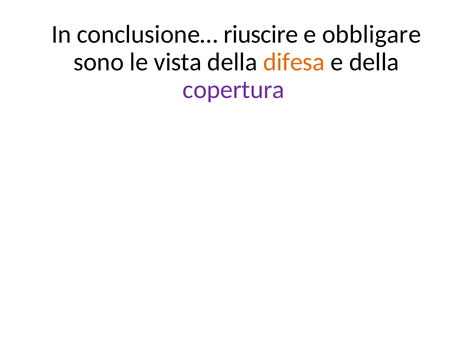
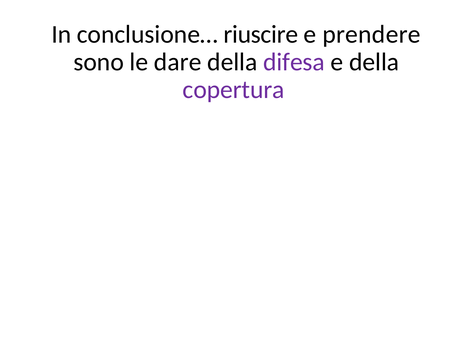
obbligare: obbligare -> prendere
vista: vista -> dare
difesa colour: orange -> purple
